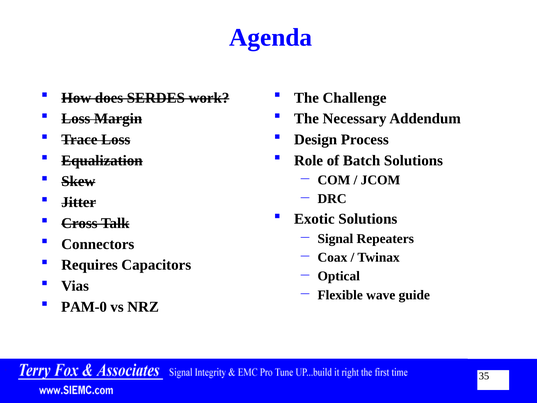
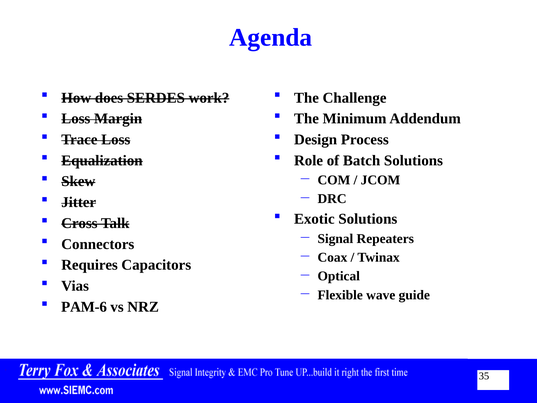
Necessary: Necessary -> Minimum
PAM-0: PAM-0 -> PAM-6
